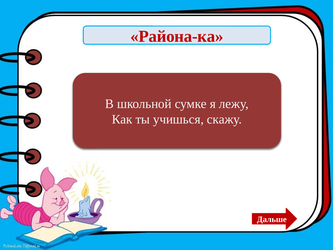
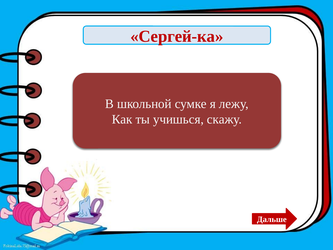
Района-ка: Района-ка -> Сергей-ка
